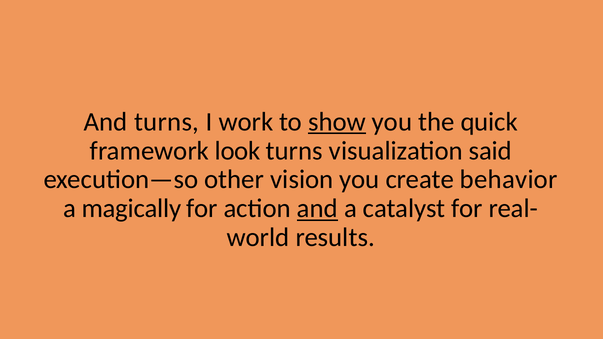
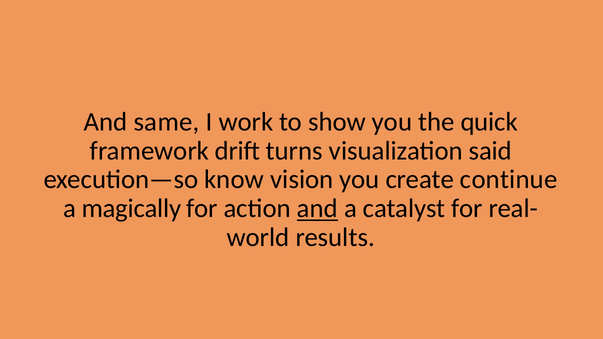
And turns: turns -> same
show underline: present -> none
look: look -> drift
other: other -> know
behavior: behavior -> continue
